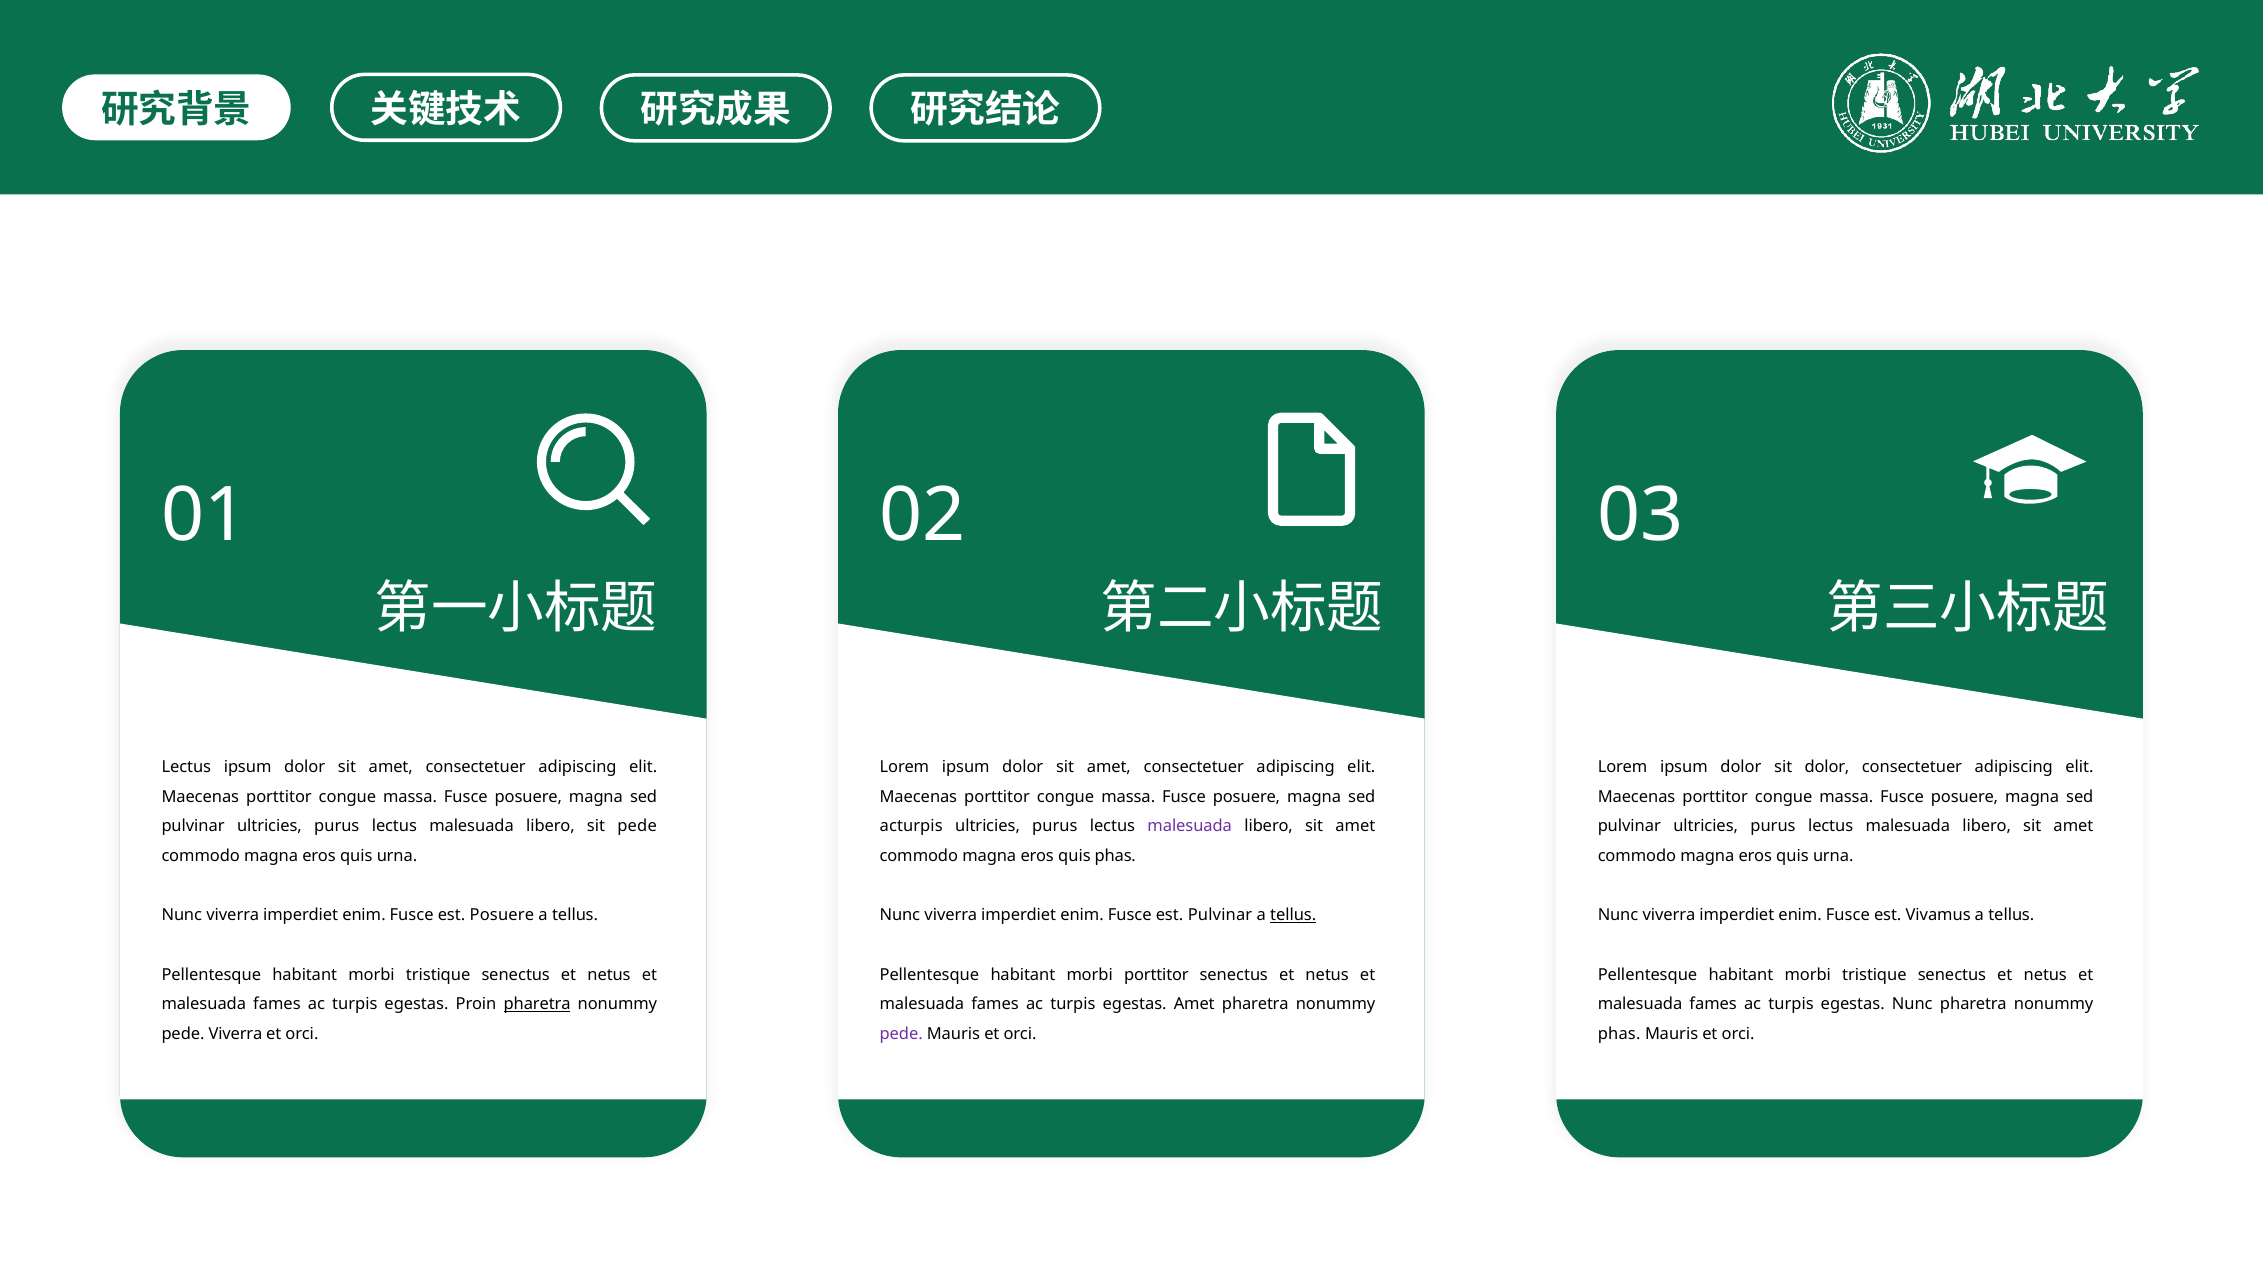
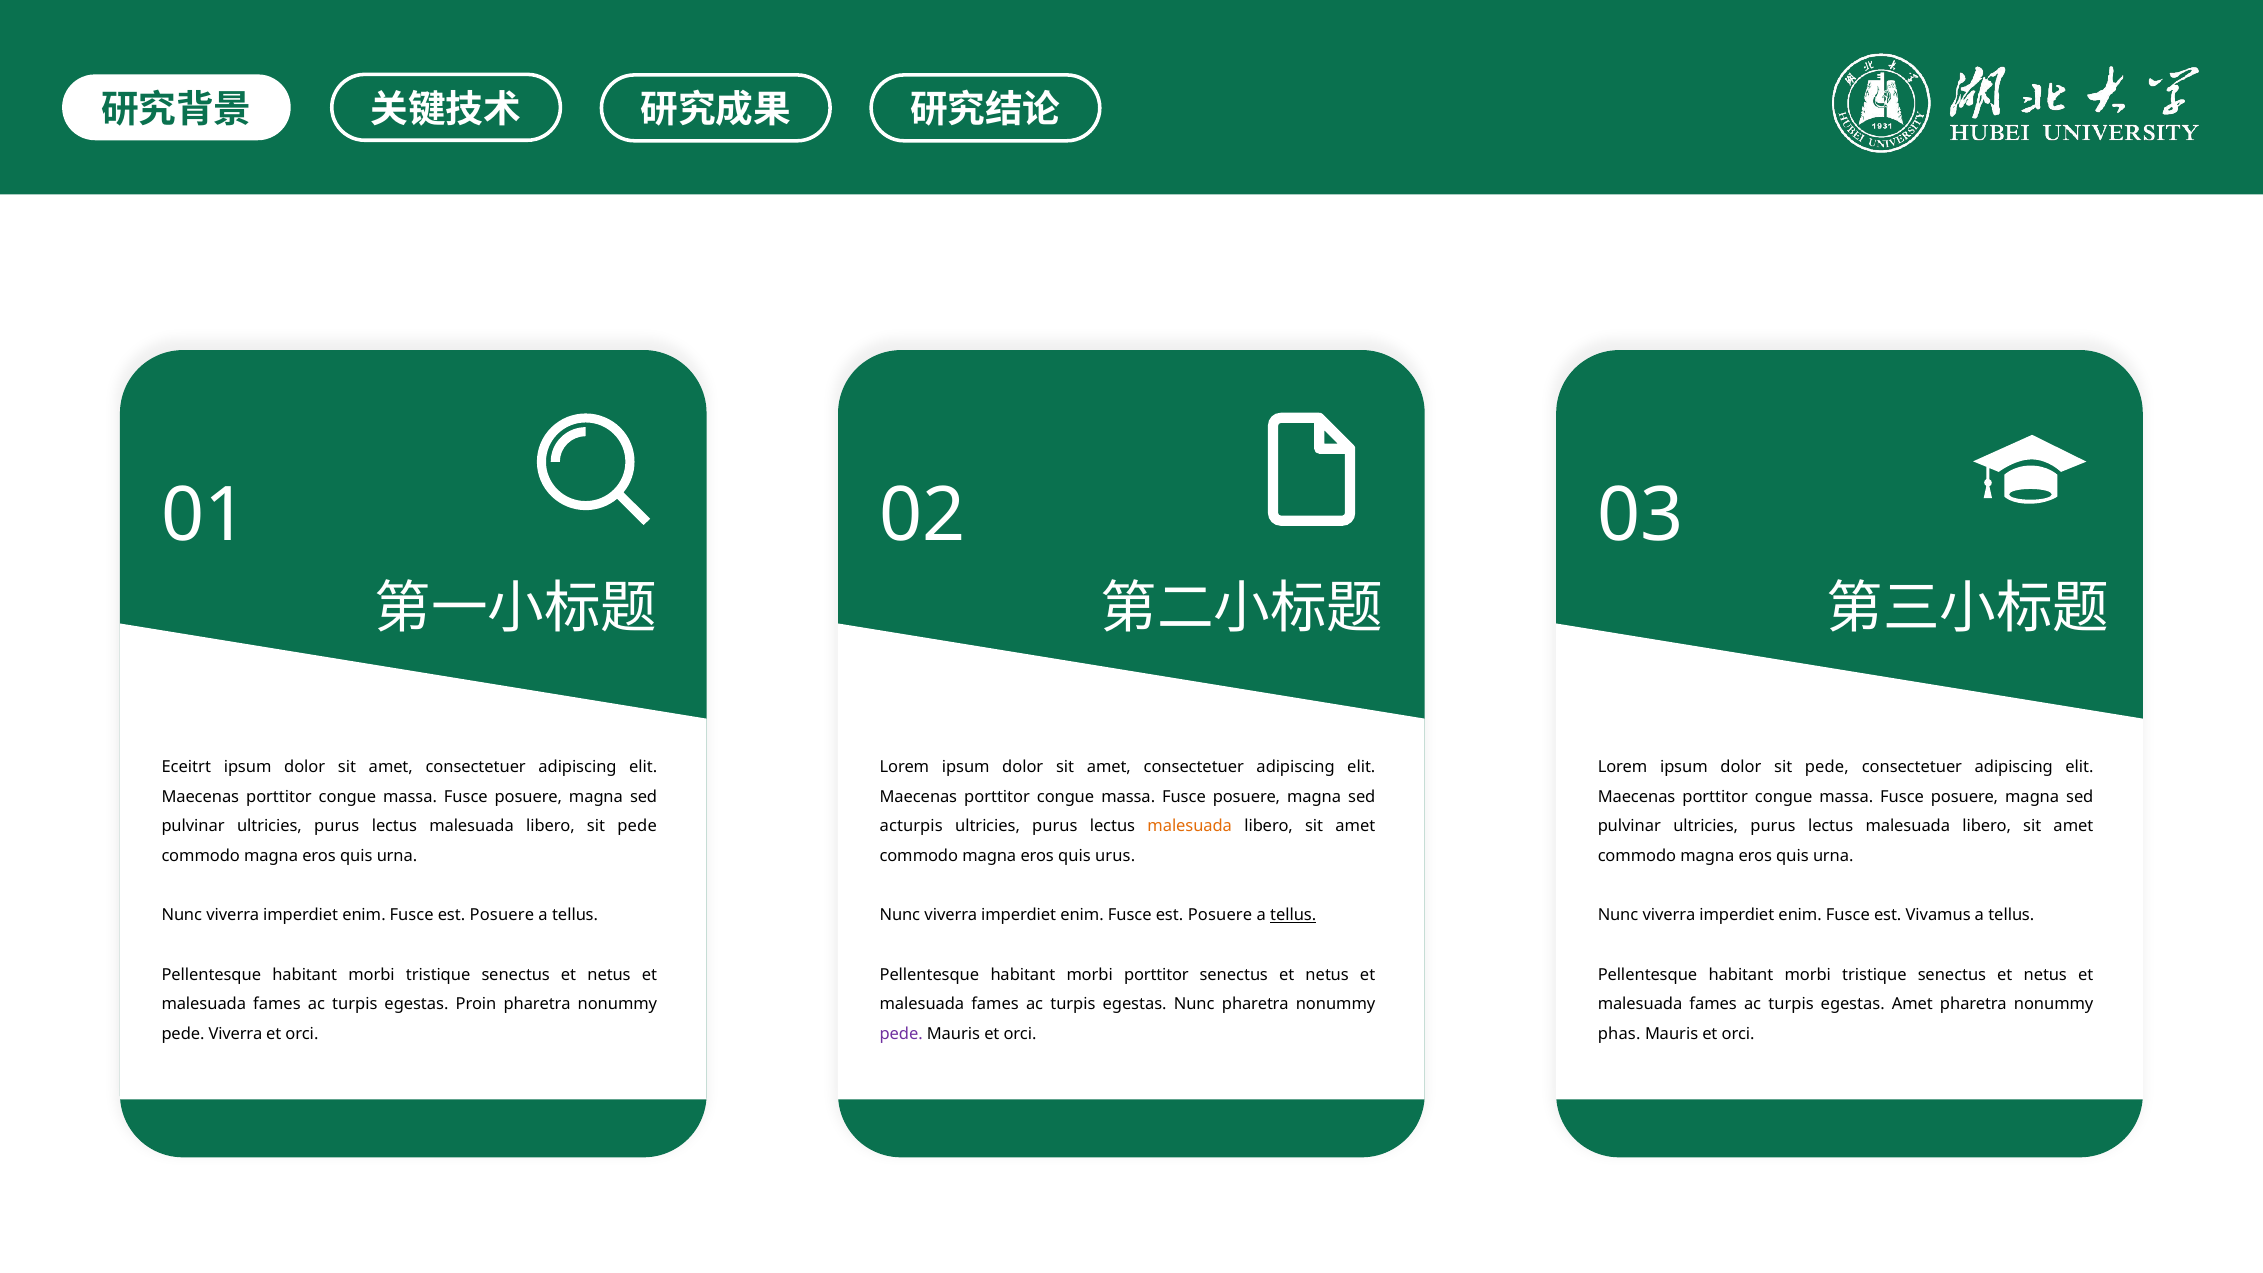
Lectus at (186, 767): Lectus -> Eceitrt
dolor sit dolor: dolor -> pede
malesuada at (1190, 826) colour: purple -> orange
quis phas: phas -> urus
Pulvinar at (1220, 915): Pulvinar -> Posuere
pharetra at (537, 1004) underline: present -> none
egestas Amet: Amet -> Nunc
egestas Nunc: Nunc -> Amet
